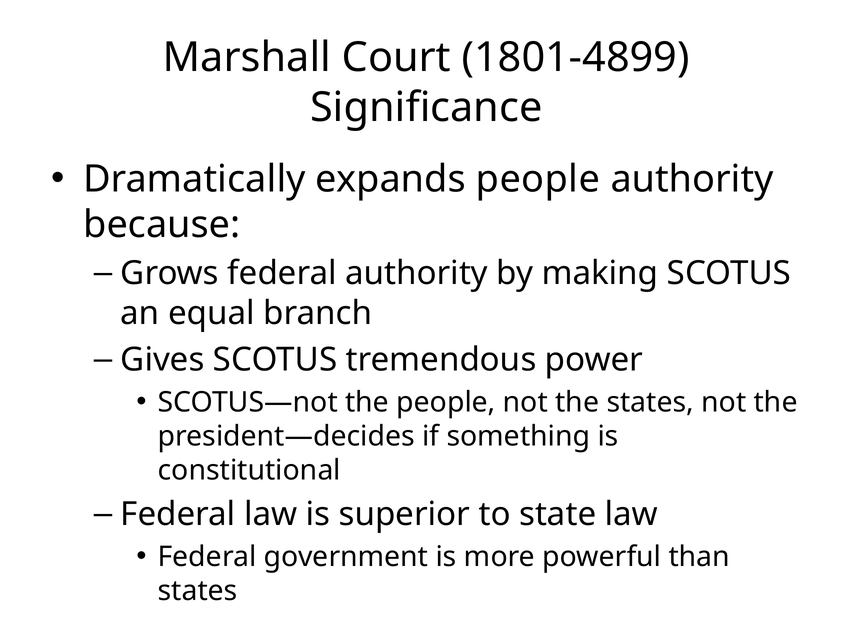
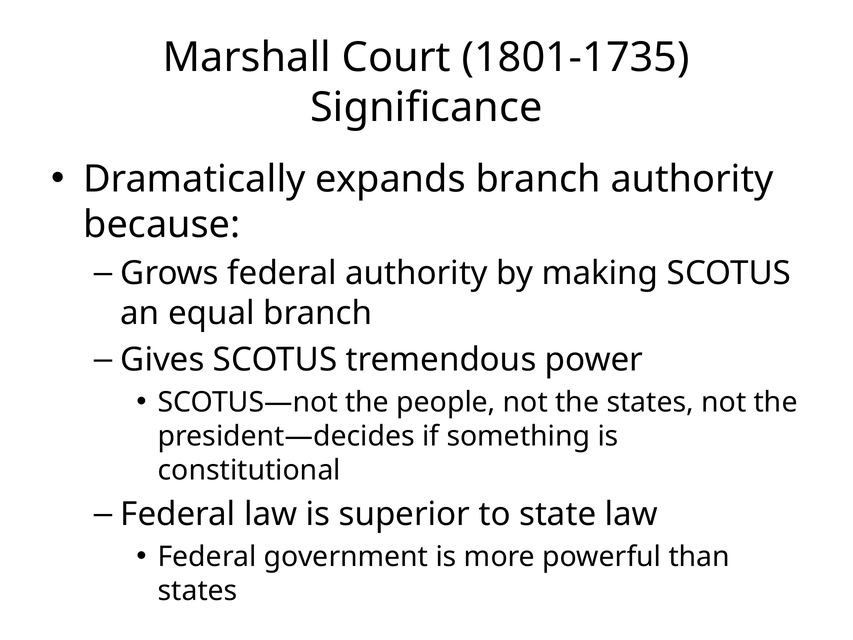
1801-4899: 1801-4899 -> 1801-1735
expands people: people -> branch
